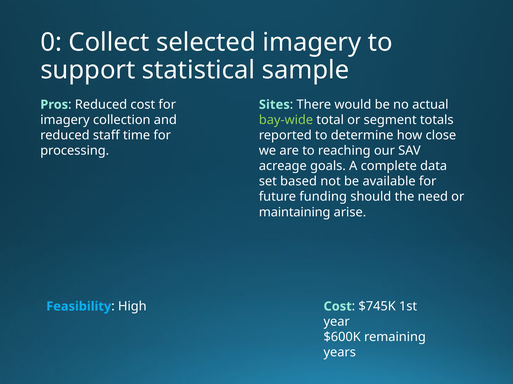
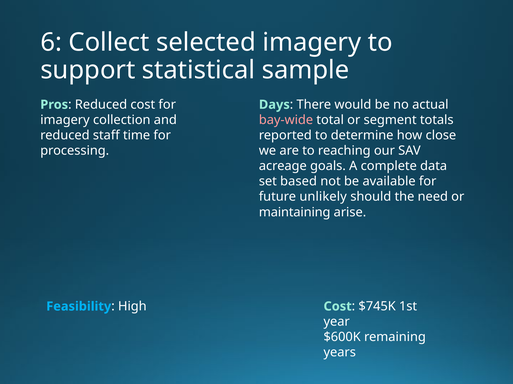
0: 0 -> 6
Sites: Sites -> Days
bay-wide colour: light green -> pink
funding: funding -> unlikely
